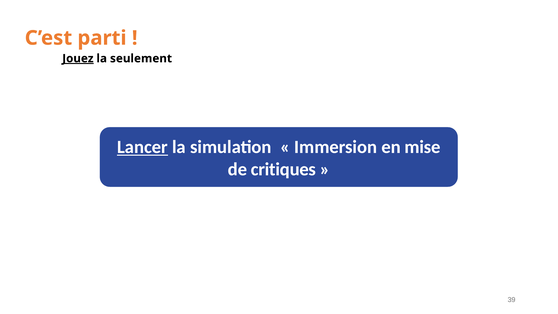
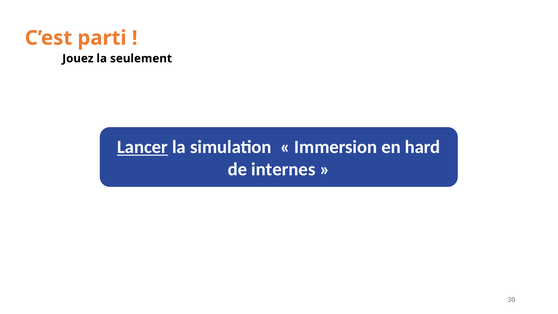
Jouez underline: present -> none
mise: mise -> hard
critiques: critiques -> internes
